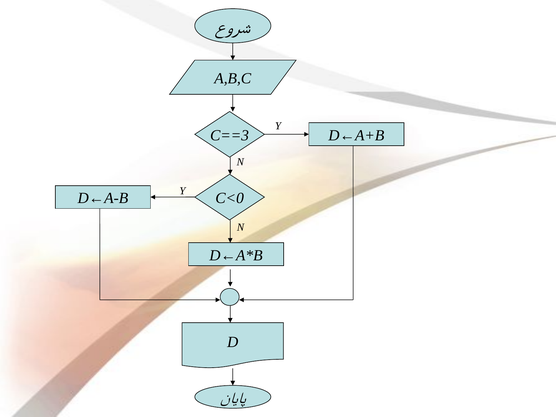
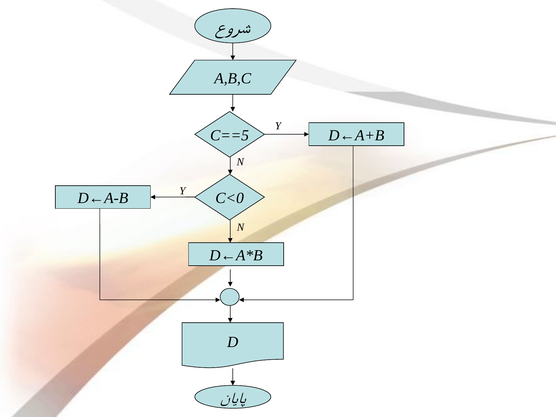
C==3: C==3 -> C==5
